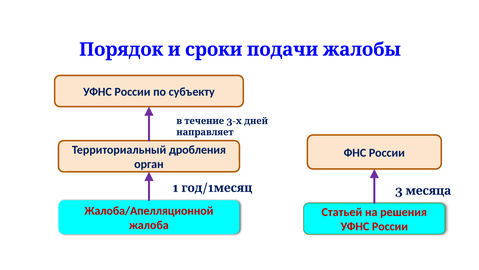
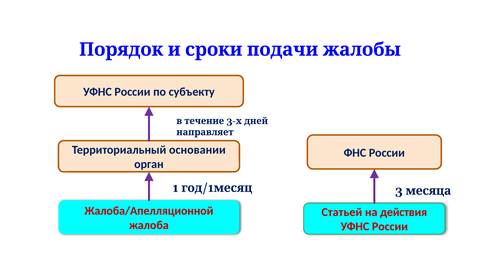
дробления: дробления -> основании
решения: решения -> действия
